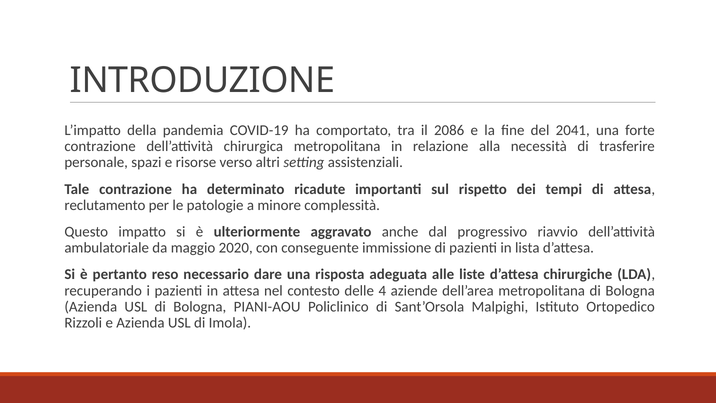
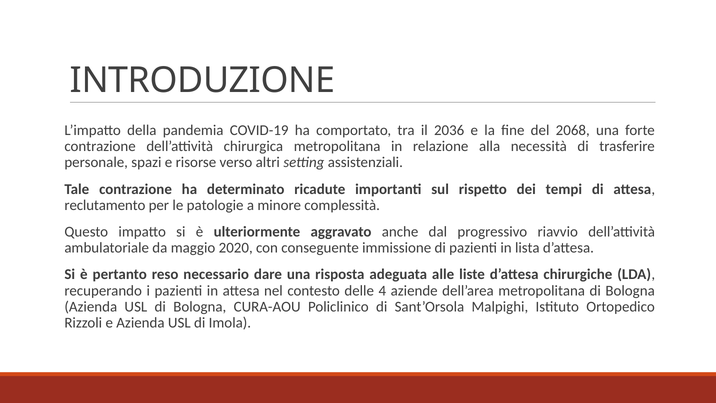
2086: 2086 -> 2036
2041: 2041 -> 2068
PIANI-AOU: PIANI-AOU -> CURA-AOU
